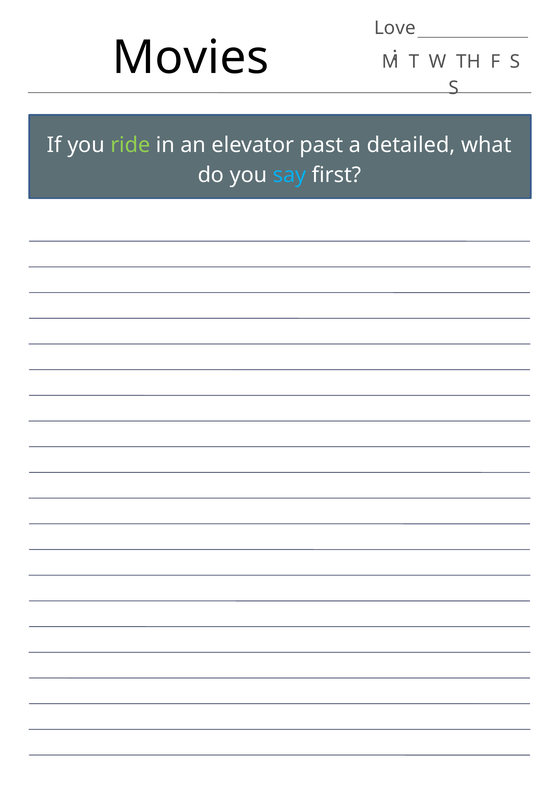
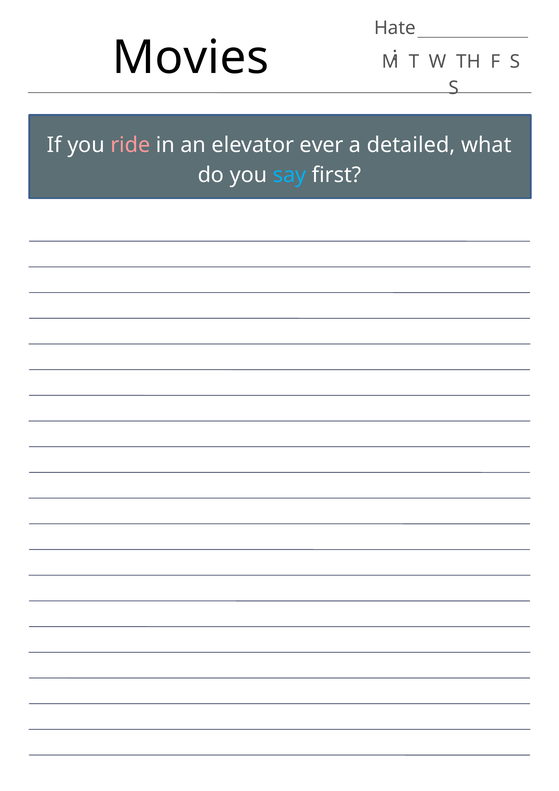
Love: Love -> Hate
ride colour: light green -> pink
past: past -> ever
